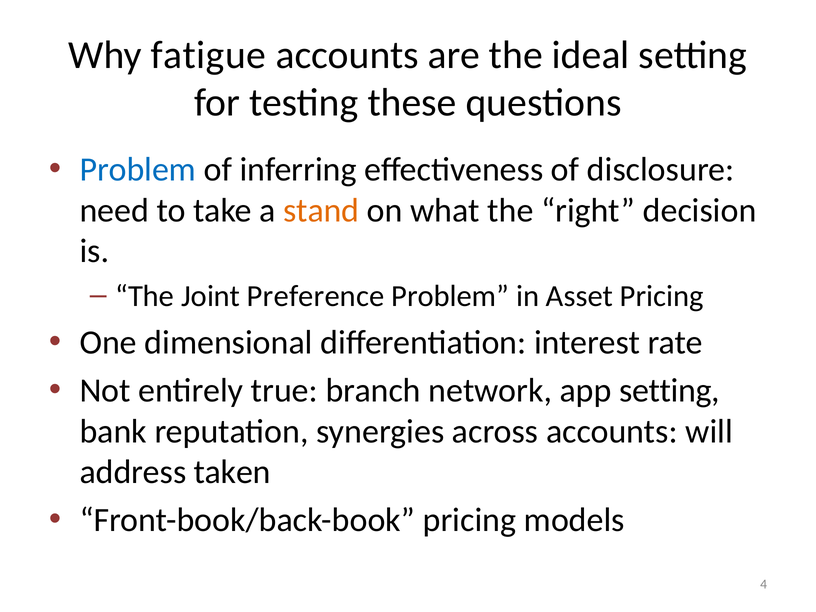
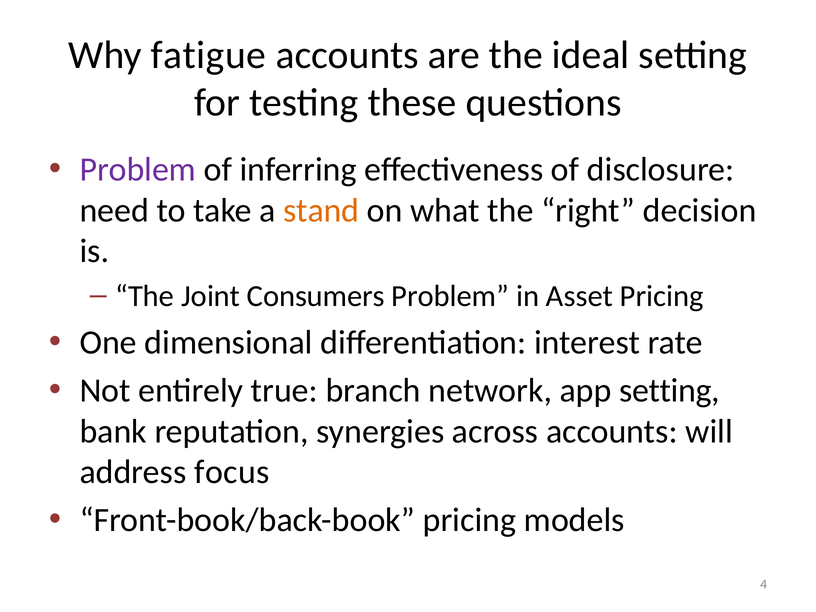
Problem at (138, 170) colour: blue -> purple
Preference: Preference -> Consumers
taken: taken -> focus
